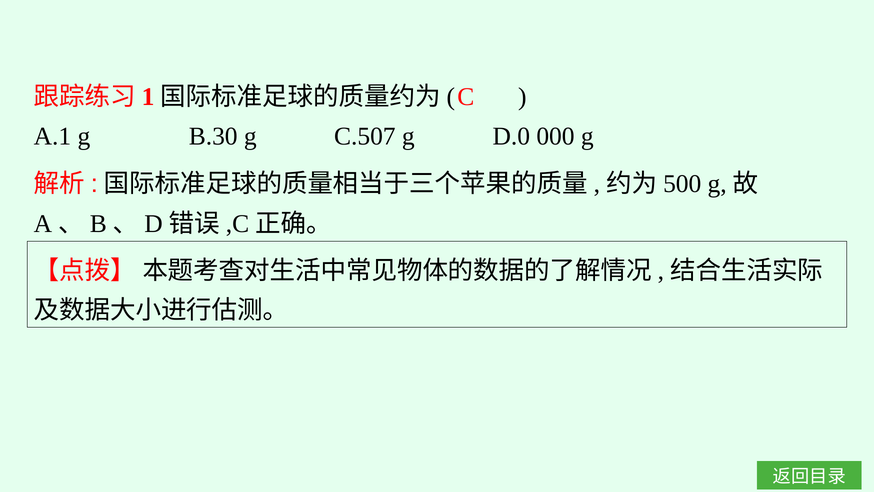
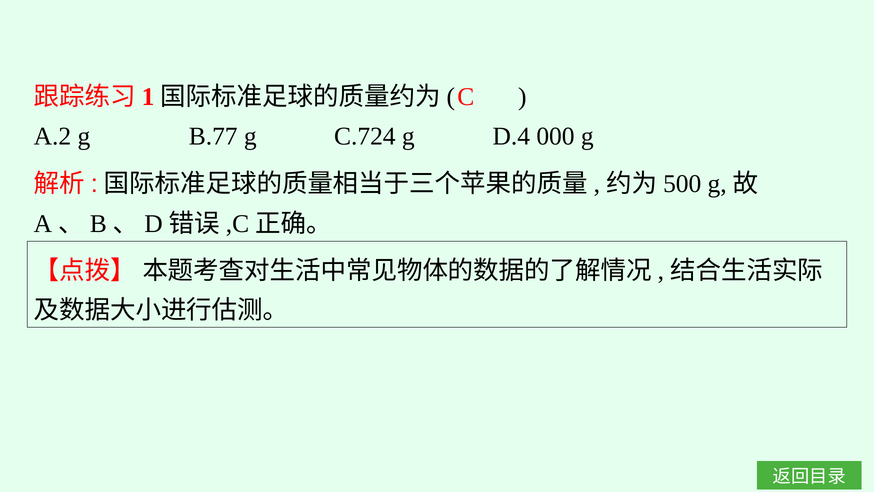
A.1: A.1 -> A.2
B.30: B.30 -> B.77
C.507: C.507 -> C.724
D.0: D.0 -> D.4
